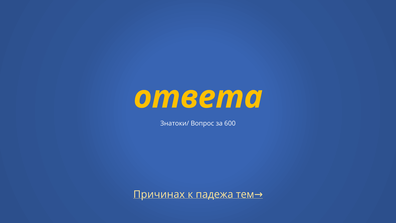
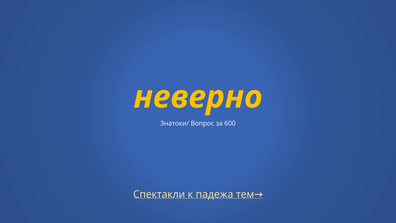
ответа: ответа -> неверно
Причинах: Причинах -> Спектакли
